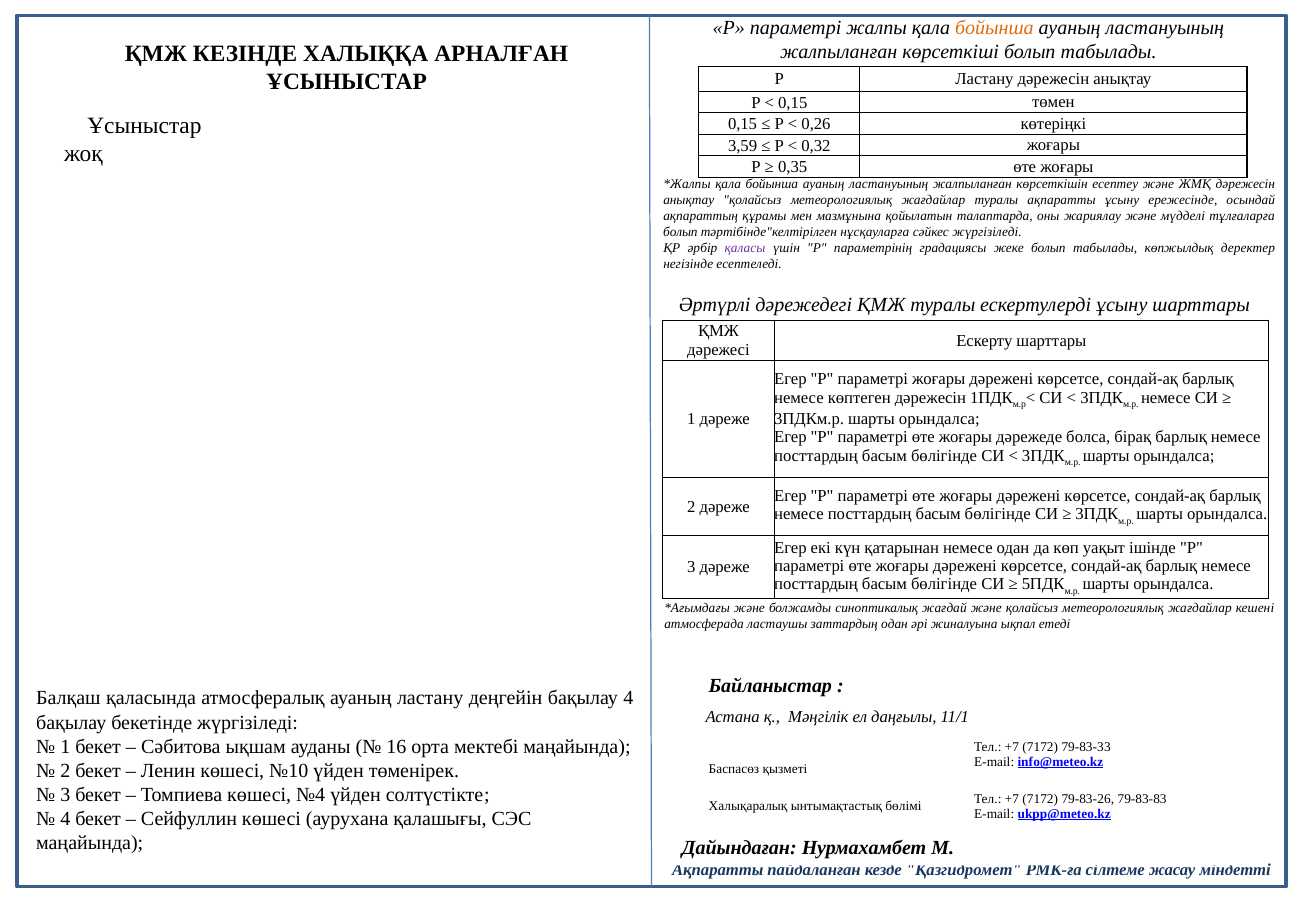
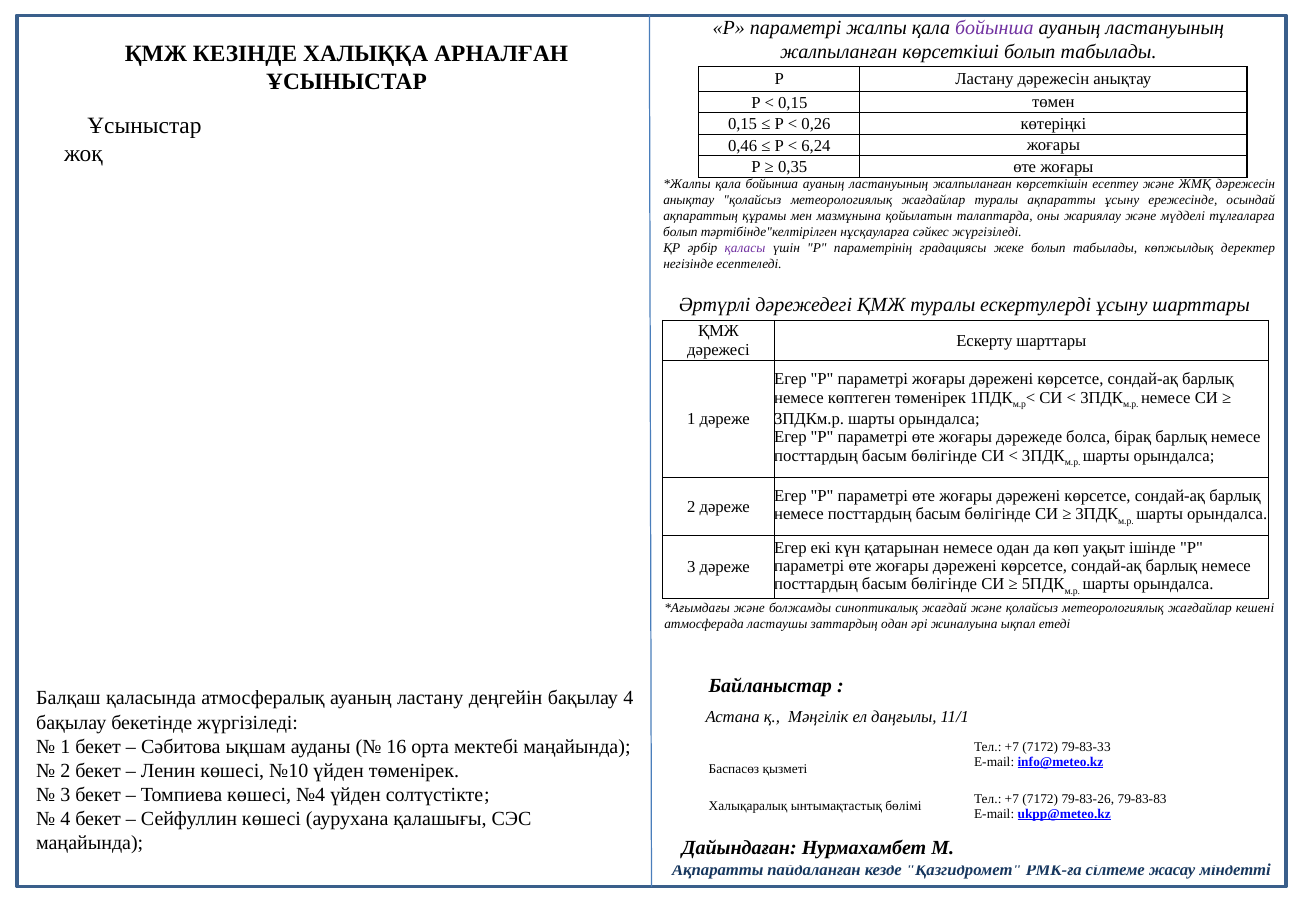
бойынша at (994, 27) colour: orange -> purple
3,59: 3,59 -> 0,46
0,32: 0,32 -> 6,24
көптеген дәрежесін: дәрежесін -> төменірек
